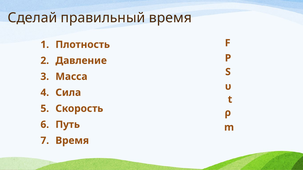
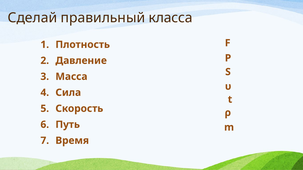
правильный время: время -> класса
